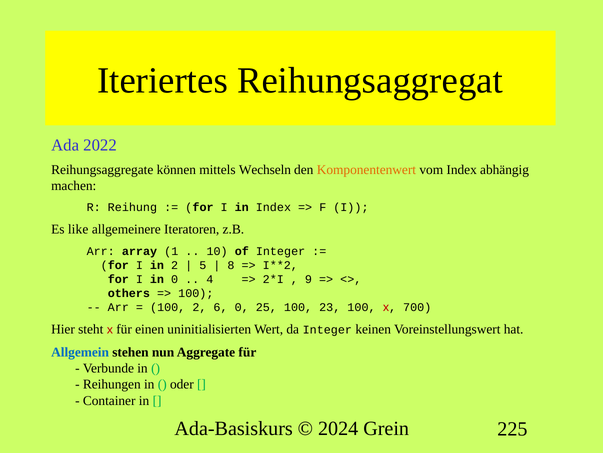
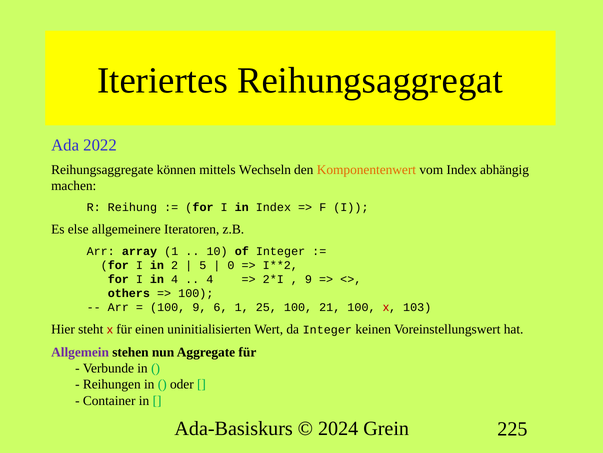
like: like -> else
8: 8 -> 0
in 0: 0 -> 4
100 2: 2 -> 9
6 0: 0 -> 1
23: 23 -> 21
700: 700 -> 103
Allgemein colour: blue -> purple
